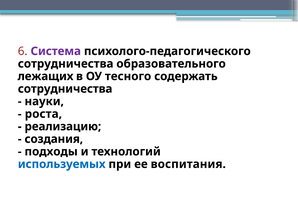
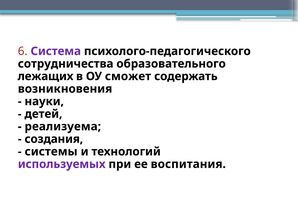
тесного: тесного -> сможет
сотрудничества at (65, 89): сотрудничества -> возникновения
роста: роста -> детей
реализацию: реализацию -> реализуема
подходы: подходы -> системы
используемых colour: blue -> purple
